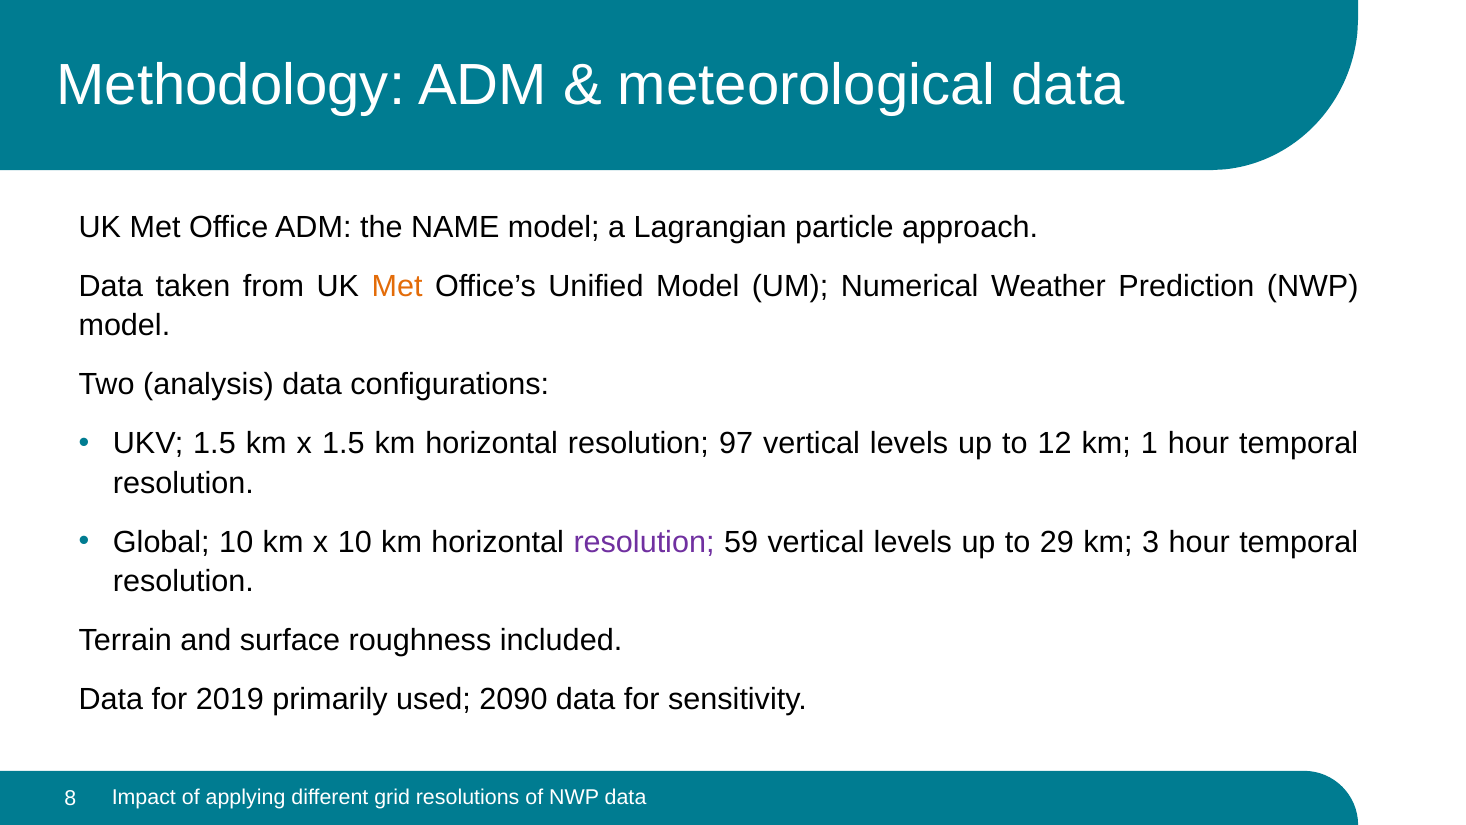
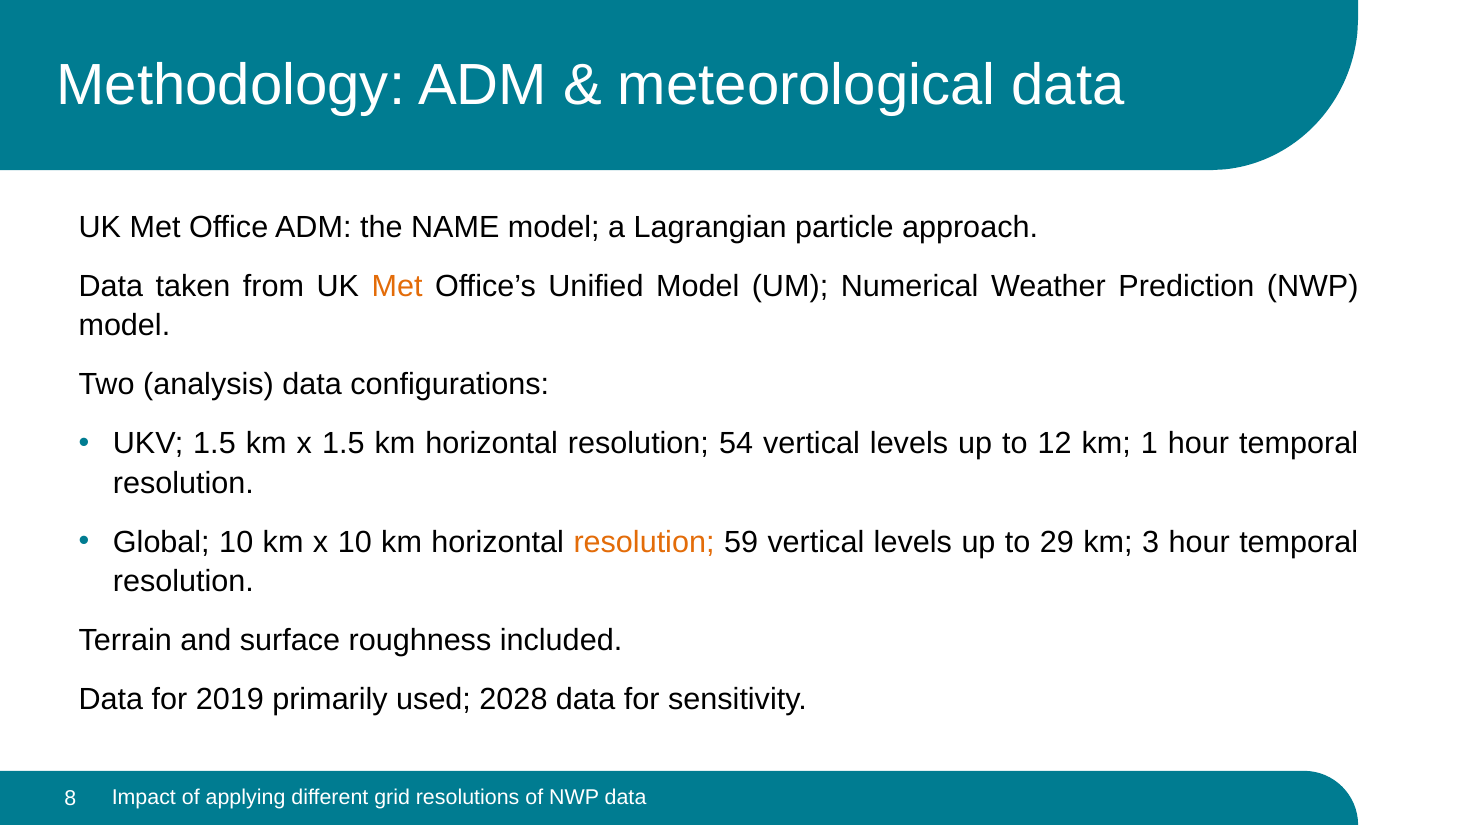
97: 97 -> 54
resolution at (644, 542) colour: purple -> orange
2090: 2090 -> 2028
